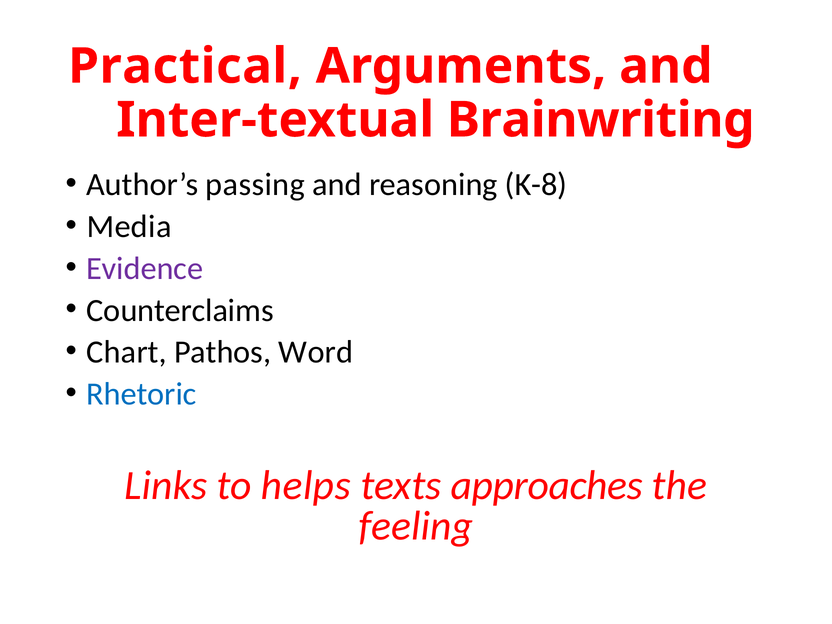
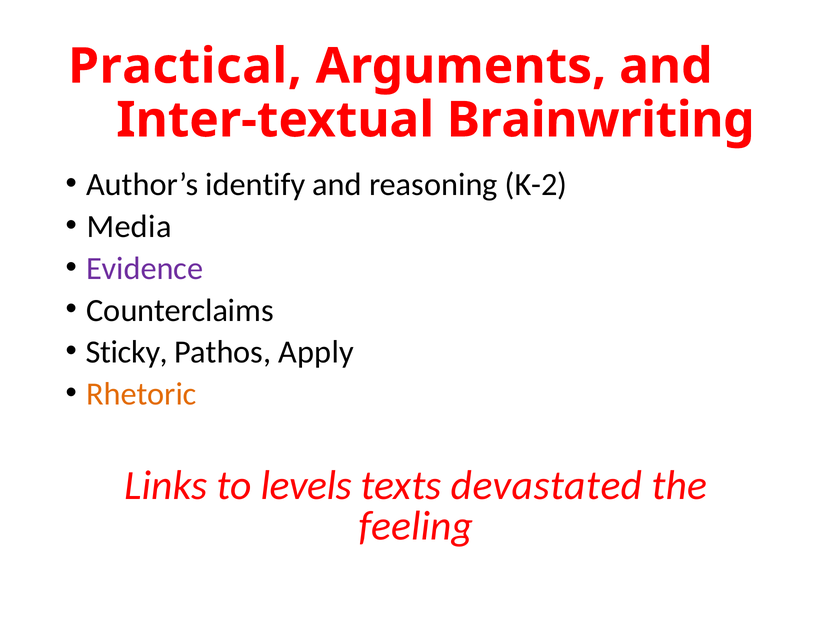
passing: passing -> identify
K-8: K-8 -> K-2
Chart: Chart -> Sticky
Word: Word -> Apply
Rhetoric colour: blue -> orange
helps: helps -> levels
approaches: approaches -> devastated
